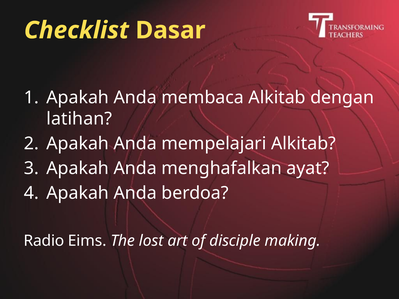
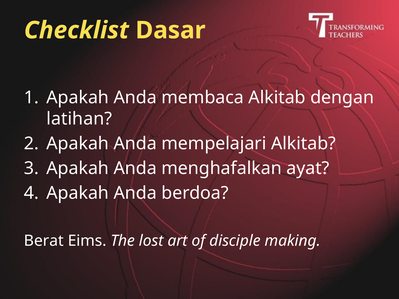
Radio: Radio -> Berat
